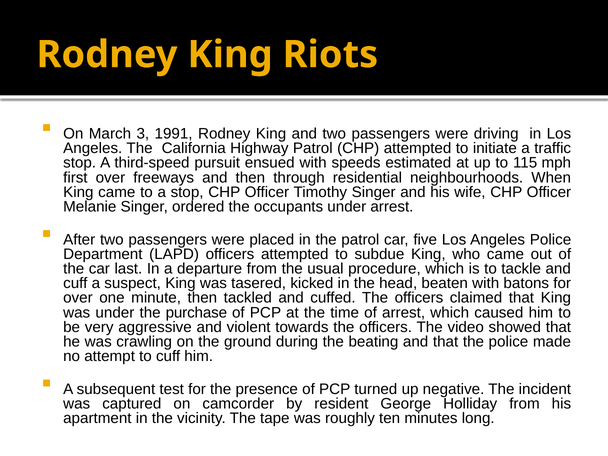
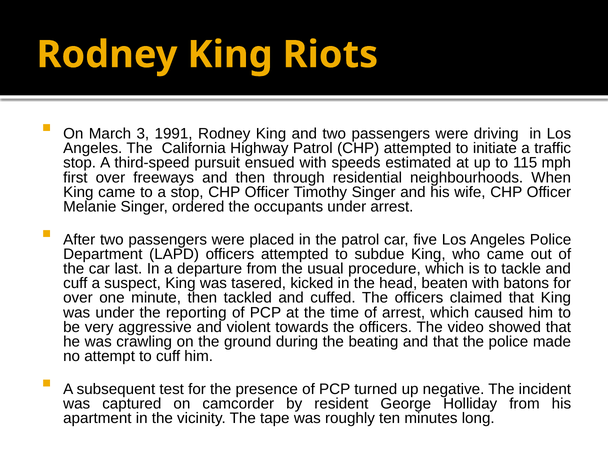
purchase: purchase -> reporting
